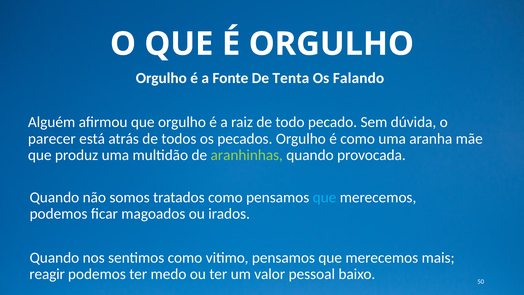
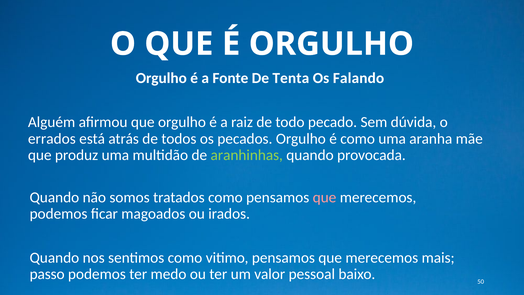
parecer: parecer -> errados
que at (324, 197) colour: light blue -> pink
reagir: reagir -> passo
